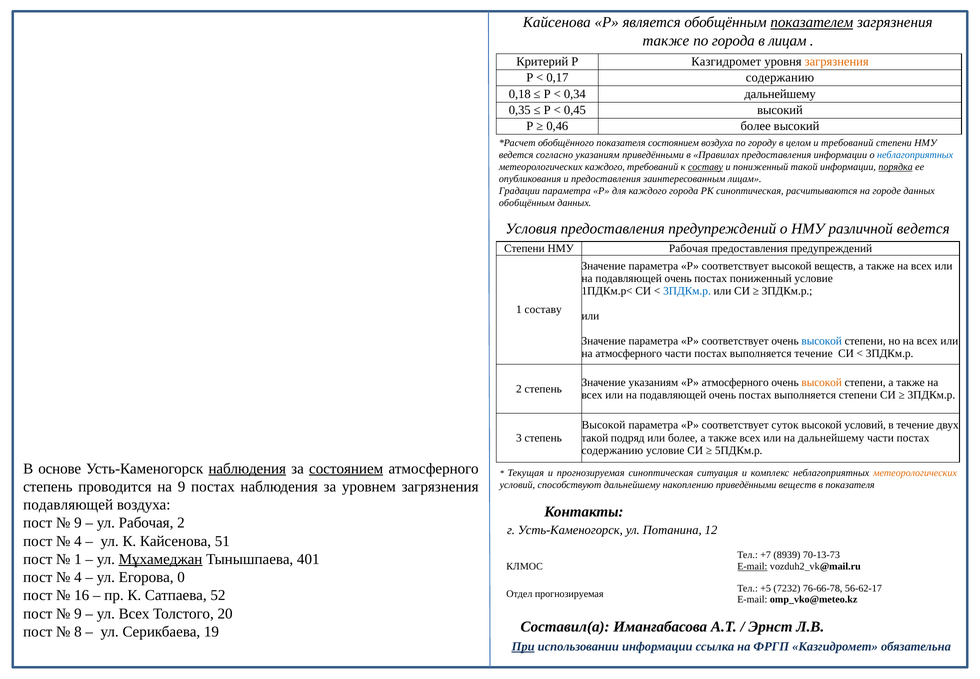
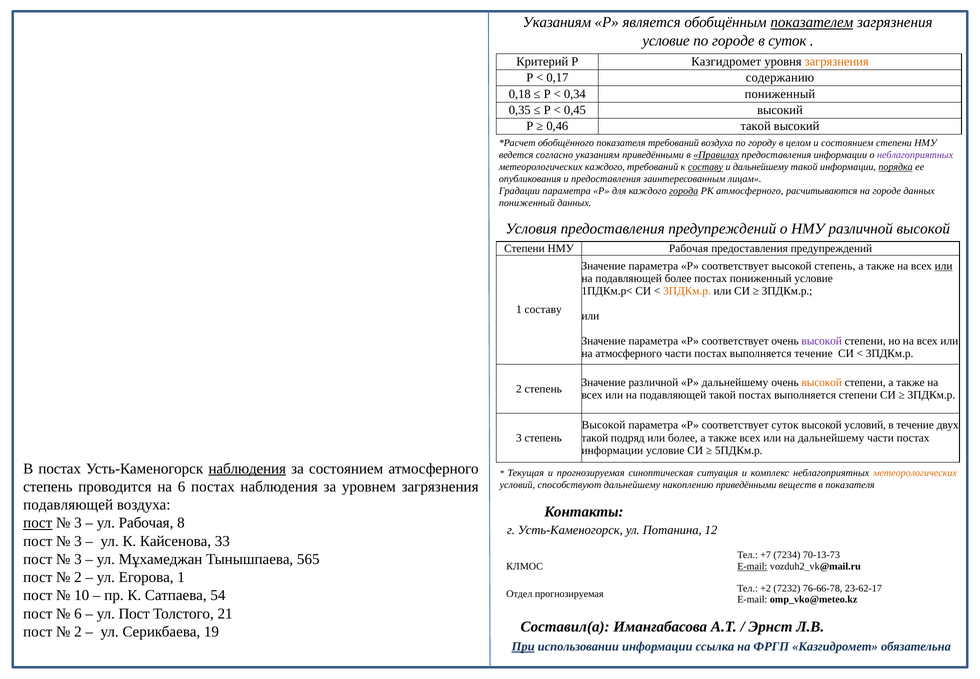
Кайсенова at (557, 22): Кайсенова -> Указаниям
также at (666, 41): также -> условие
по города: города -> городе
в лицам: лицам -> суток
0,34 дальнейшему: дальнейшему -> пониженный
0,46 более: более -> такой
показателя состоянием: состоянием -> требований
и требований: требований -> состоянием
Правилах underline: none -> present
неблагоприятных at (915, 155) colour: blue -> purple
и пониженный: пониженный -> дальнейшему
города at (684, 191) underline: none -> present
РК синоптическая: синоптическая -> атмосферного
обобщённым at (527, 203): обобщённым -> пониженный
различной ведется: ведется -> высокой
высокой веществ: веществ -> степень
или at (944, 266) underline: none -> present
очень at (678, 278): очень -> более
3ПДКм.р at (687, 291) colour: blue -> orange
высокой at (822, 341) colour: blue -> purple
Значение указаниям: указаниям -> различной
Р атмосферного: атмосферного -> дальнейшему
очень at (722, 395): очень -> такой
содержанию at (612, 450): содержанию -> информации
В основе: основе -> постах
состоянием at (346, 468) underline: present -> none
на 9: 9 -> 6
пост at (38, 523) underline: none -> present
9 at (78, 523): 9 -> 3
Рабочая 2: 2 -> 8
4 at (78, 541): 4 -> 3
51: 51 -> 33
8939: 8939 -> 7234
1 at (78, 559): 1 -> 3
Мұхамеджан underline: present -> none
401: 401 -> 565
4 at (78, 577): 4 -> 2
Егорова 0: 0 -> 1
+5: +5 -> +2
56-62-17: 56-62-17 -> 23-62-17
16: 16 -> 10
52: 52 -> 54
9 at (78, 613): 9 -> 6
ул Всех: Всех -> Пост
20: 20 -> 21
8 at (78, 631): 8 -> 2
